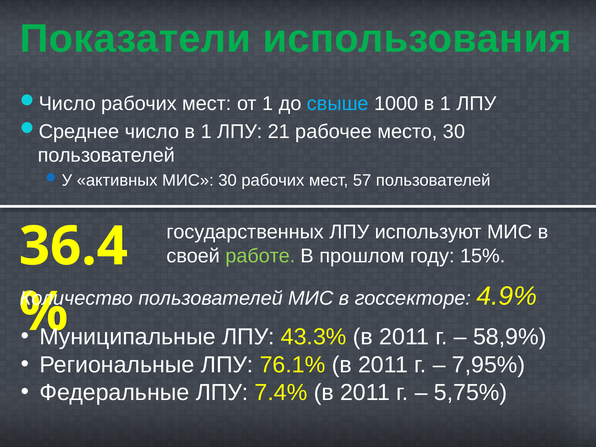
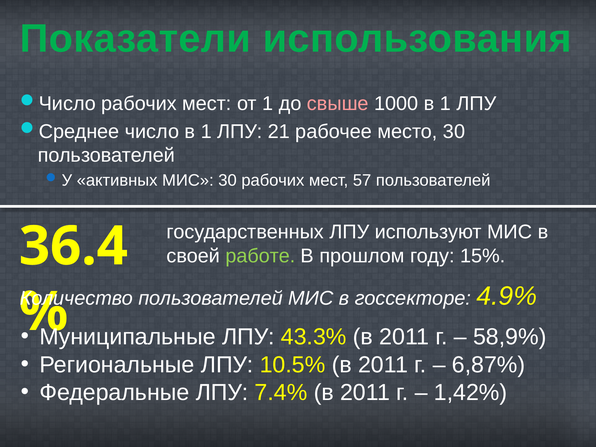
свыше colour: light blue -> pink
76.1%: 76.1% -> 10.5%
7,95%: 7,95% -> 6,87%
5,75%: 5,75% -> 1,42%
